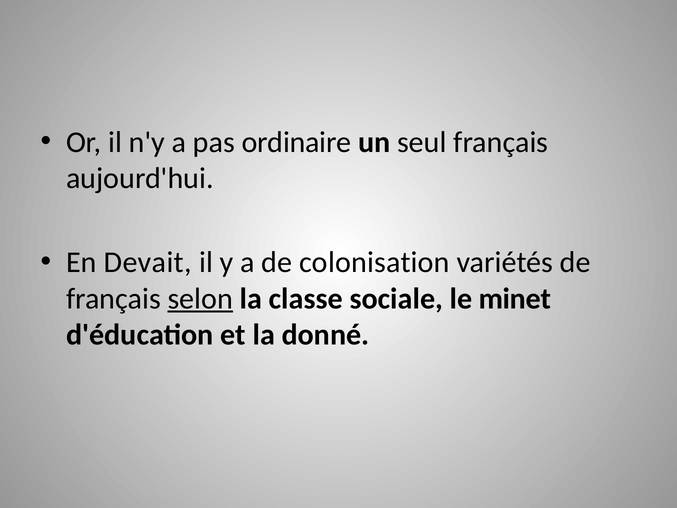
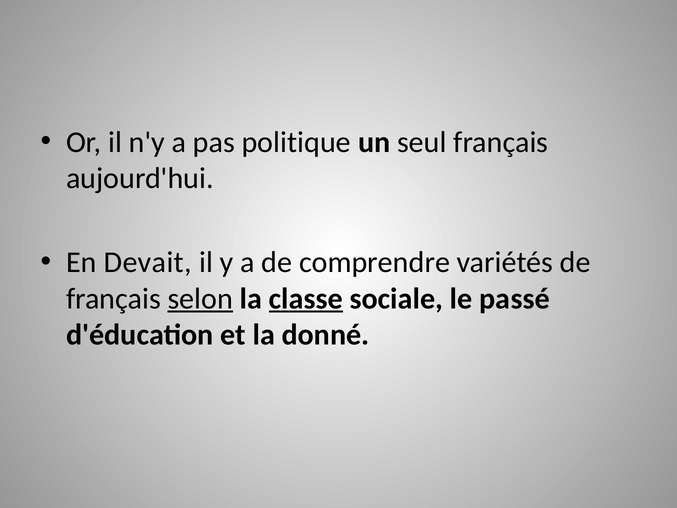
ordinaire: ordinaire -> politique
colonisation: colonisation -> comprendre
classe underline: none -> present
minet: minet -> passé
